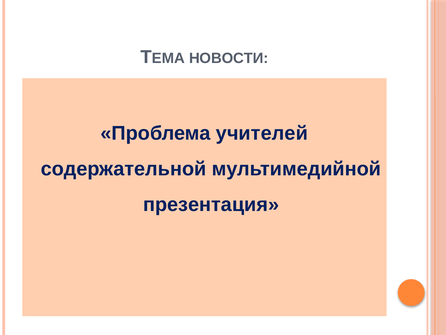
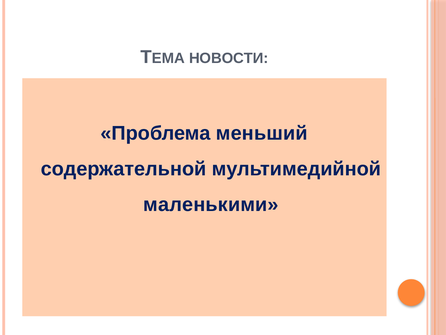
учителей: учителей -> меньший
презентация: презентация -> маленькими
